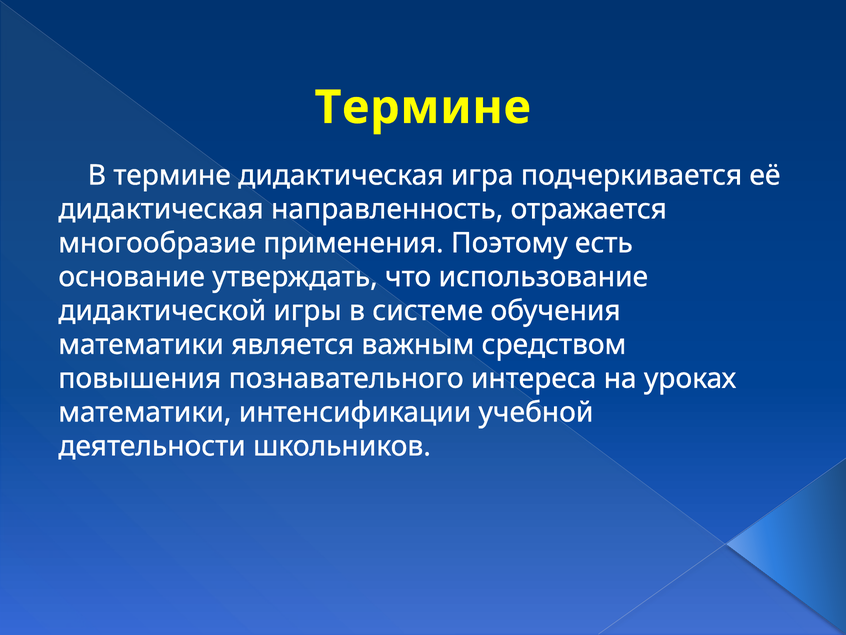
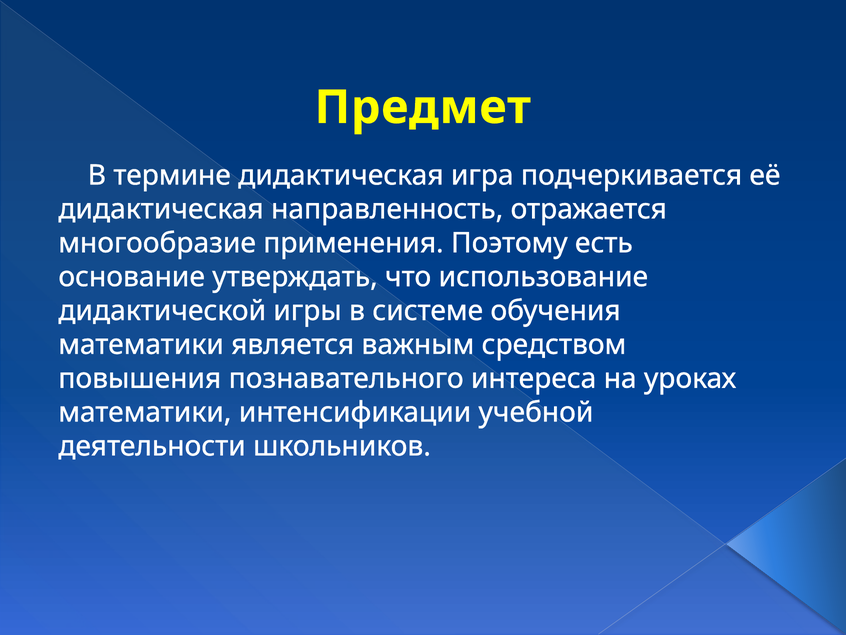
Термине at (423, 107): Термине -> Предмет
